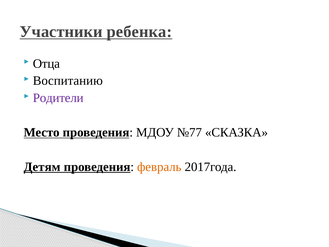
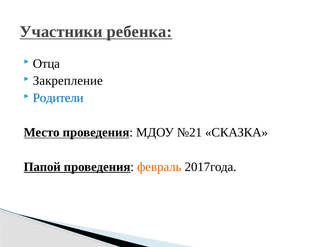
Воспитанию: Воспитанию -> Закрепление
Родители colour: purple -> blue
№77: №77 -> №21
Детям: Детям -> Папой
